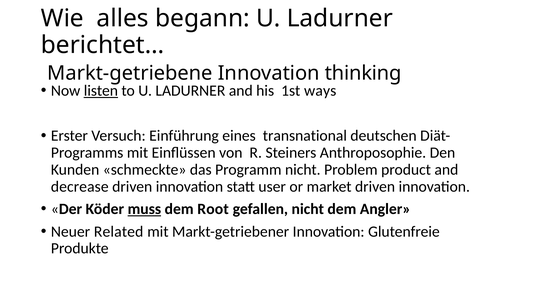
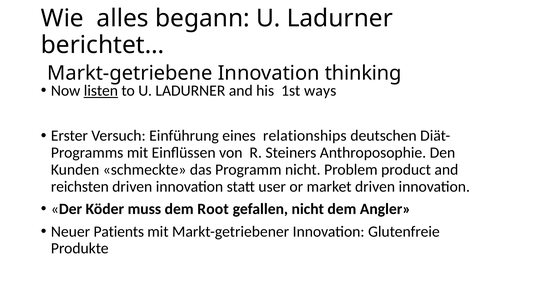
transnational: transnational -> relationships
decrease: decrease -> reichsten
muss underline: present -> none
Related: Related -> Patients
